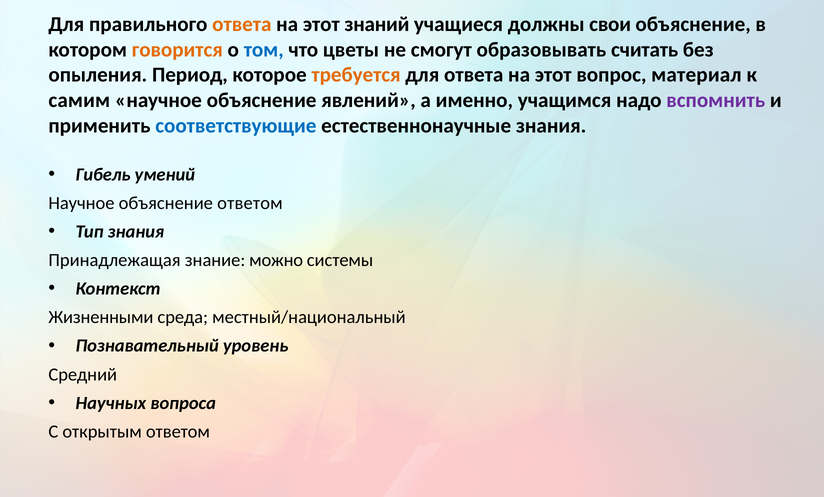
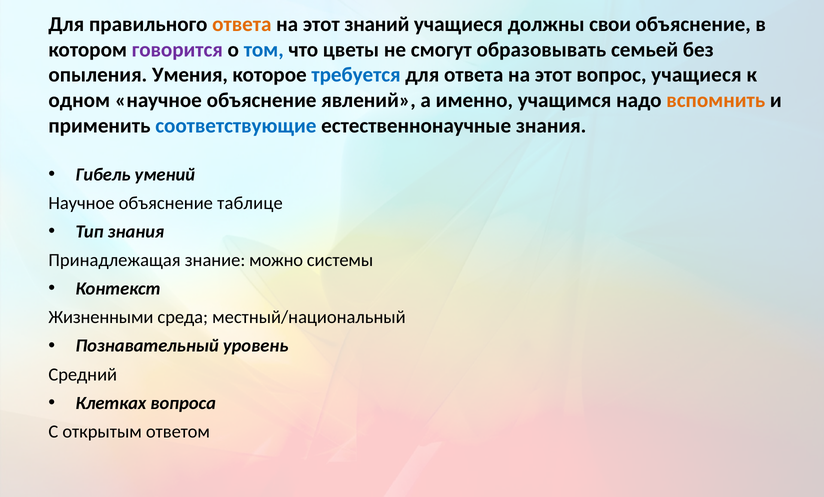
говорится colour: orange -> purple
считать: считать -> семьей
Период: Период -> Умения
требуется colour: orange -> blue
вопрос материал: материал -> учащиеся
самим: самим -> одном
вспомнить colour: purple -> orange
объяснение ответом: ответом -> таблице
Научных: Научных -> Клетках
